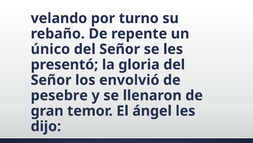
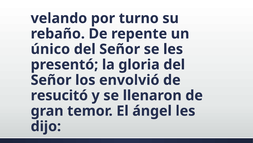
pesebre: pesebre -> resucitó
